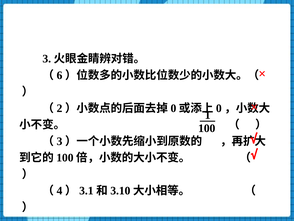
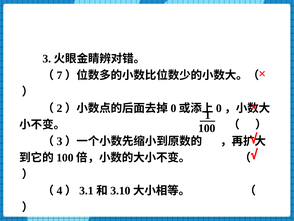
6: 6 -> 7
